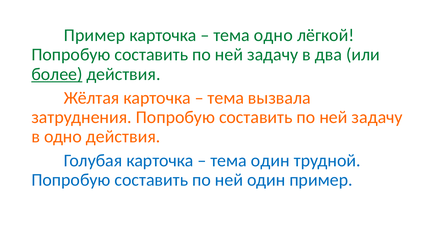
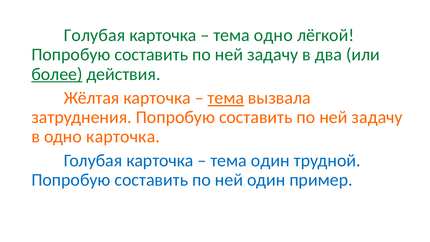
Пример at (94, 35): Пример -> Голубая
тема at (226, 98) underline: none -> present
одно действия: действия -> карточка
